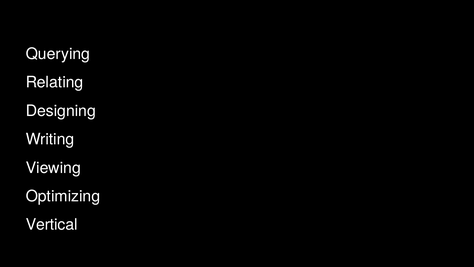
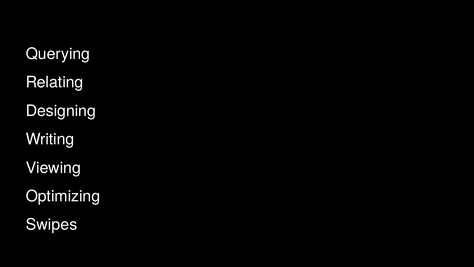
Vertical: Vertical -> Swipes
